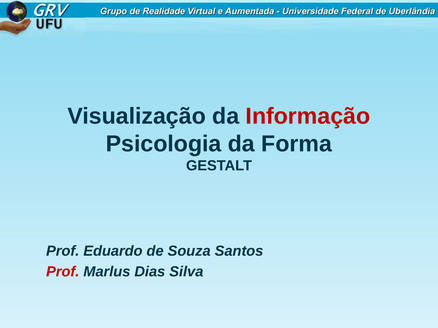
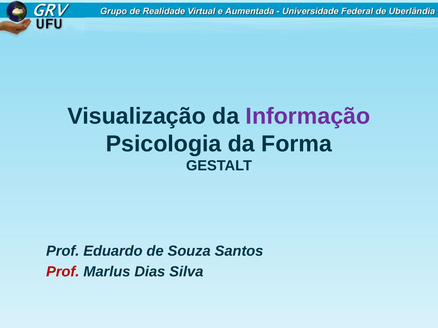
Informação colour: red -> purple
